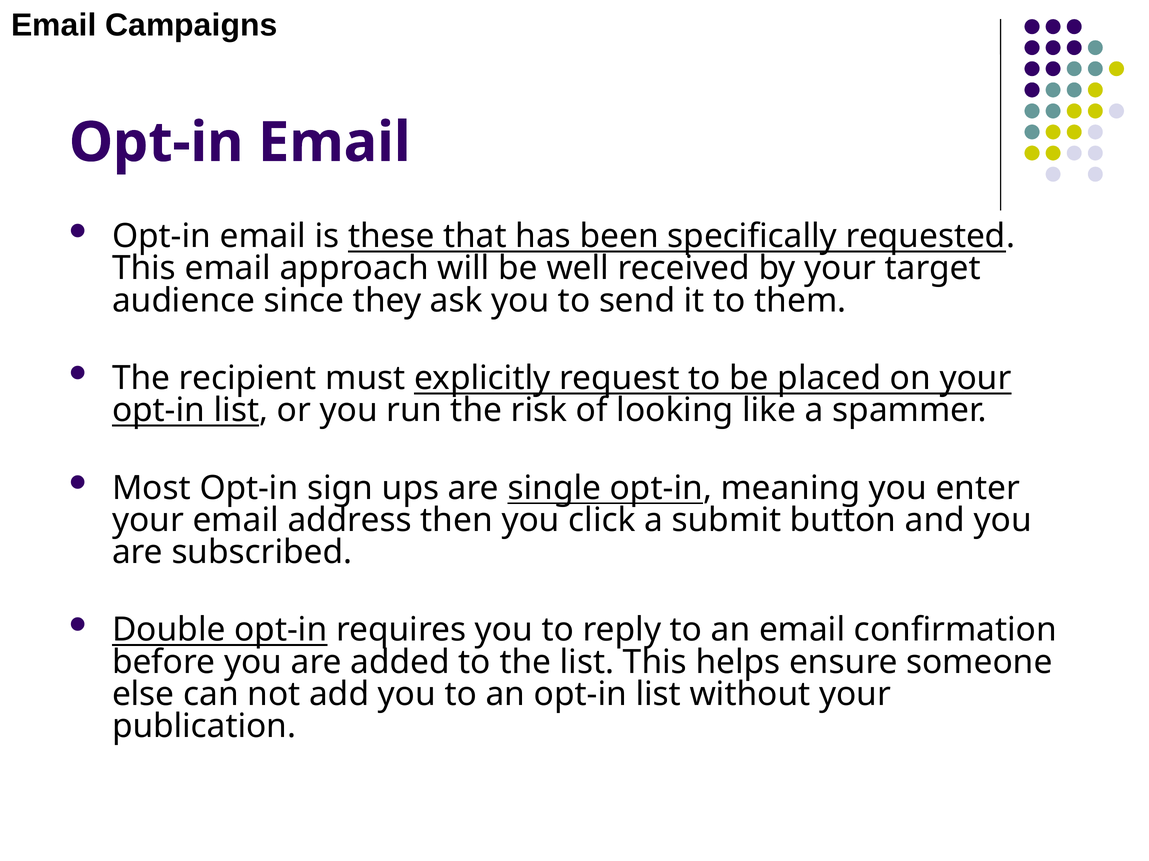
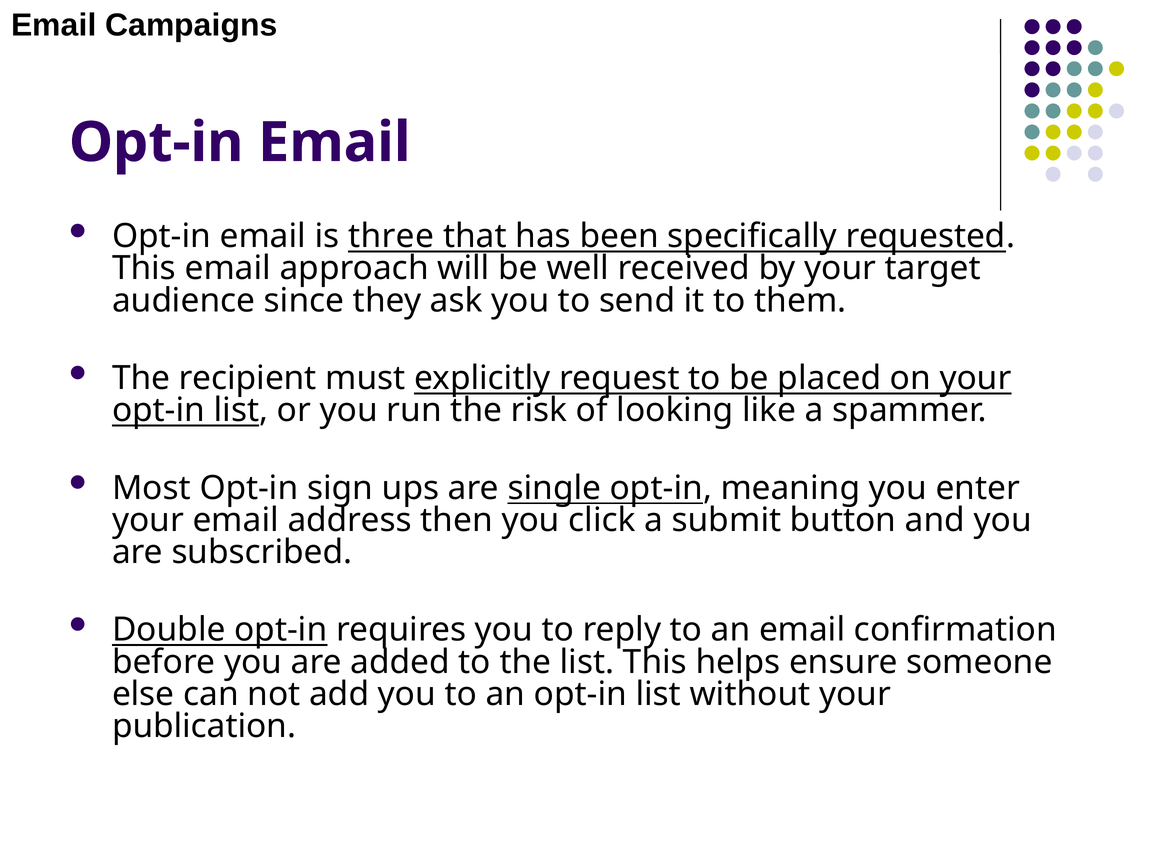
these: these -> three
